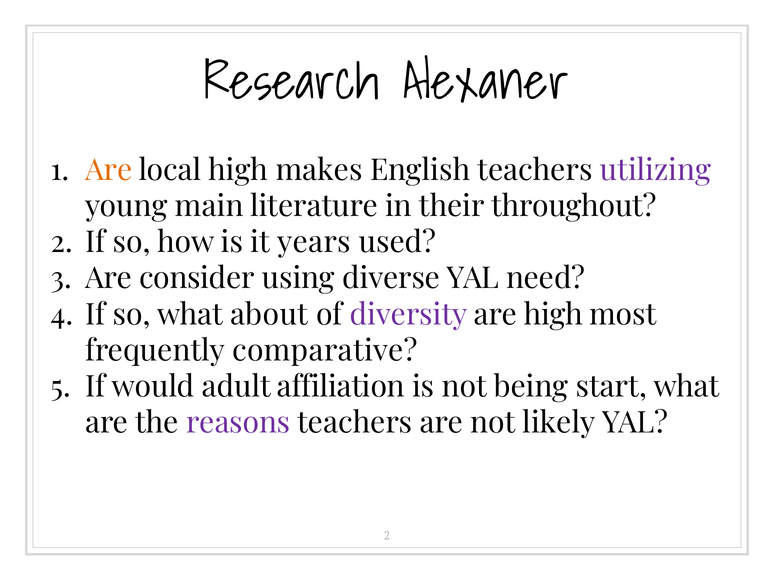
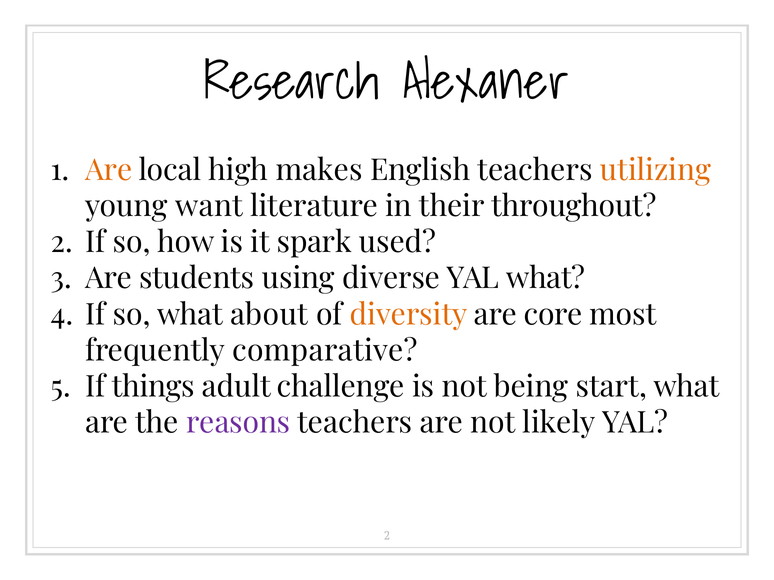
utilizing colour: purple -> orange
main: main -> want
years: years -> spark
consider: consider -> students
YAL need: need -> what
diversity colour: purple -> orange
are high: high -> core
would: would -> things
affiliation: affiliation -> challenge
